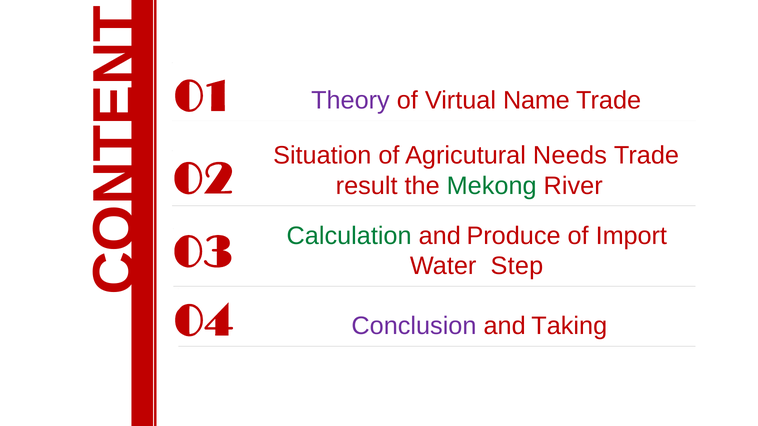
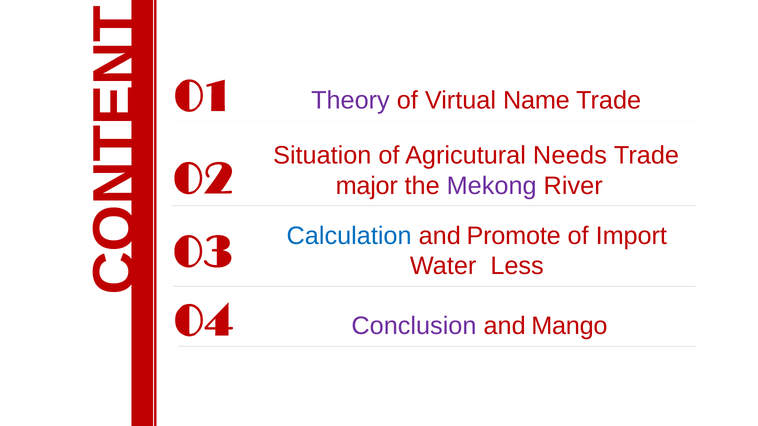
result: result -> major
Mekong colour: green -> purple
Calculation colour: green -> blue
Produce: Produce -> Promote
Step: Step -> Less
Taking: Taking -> Mango
